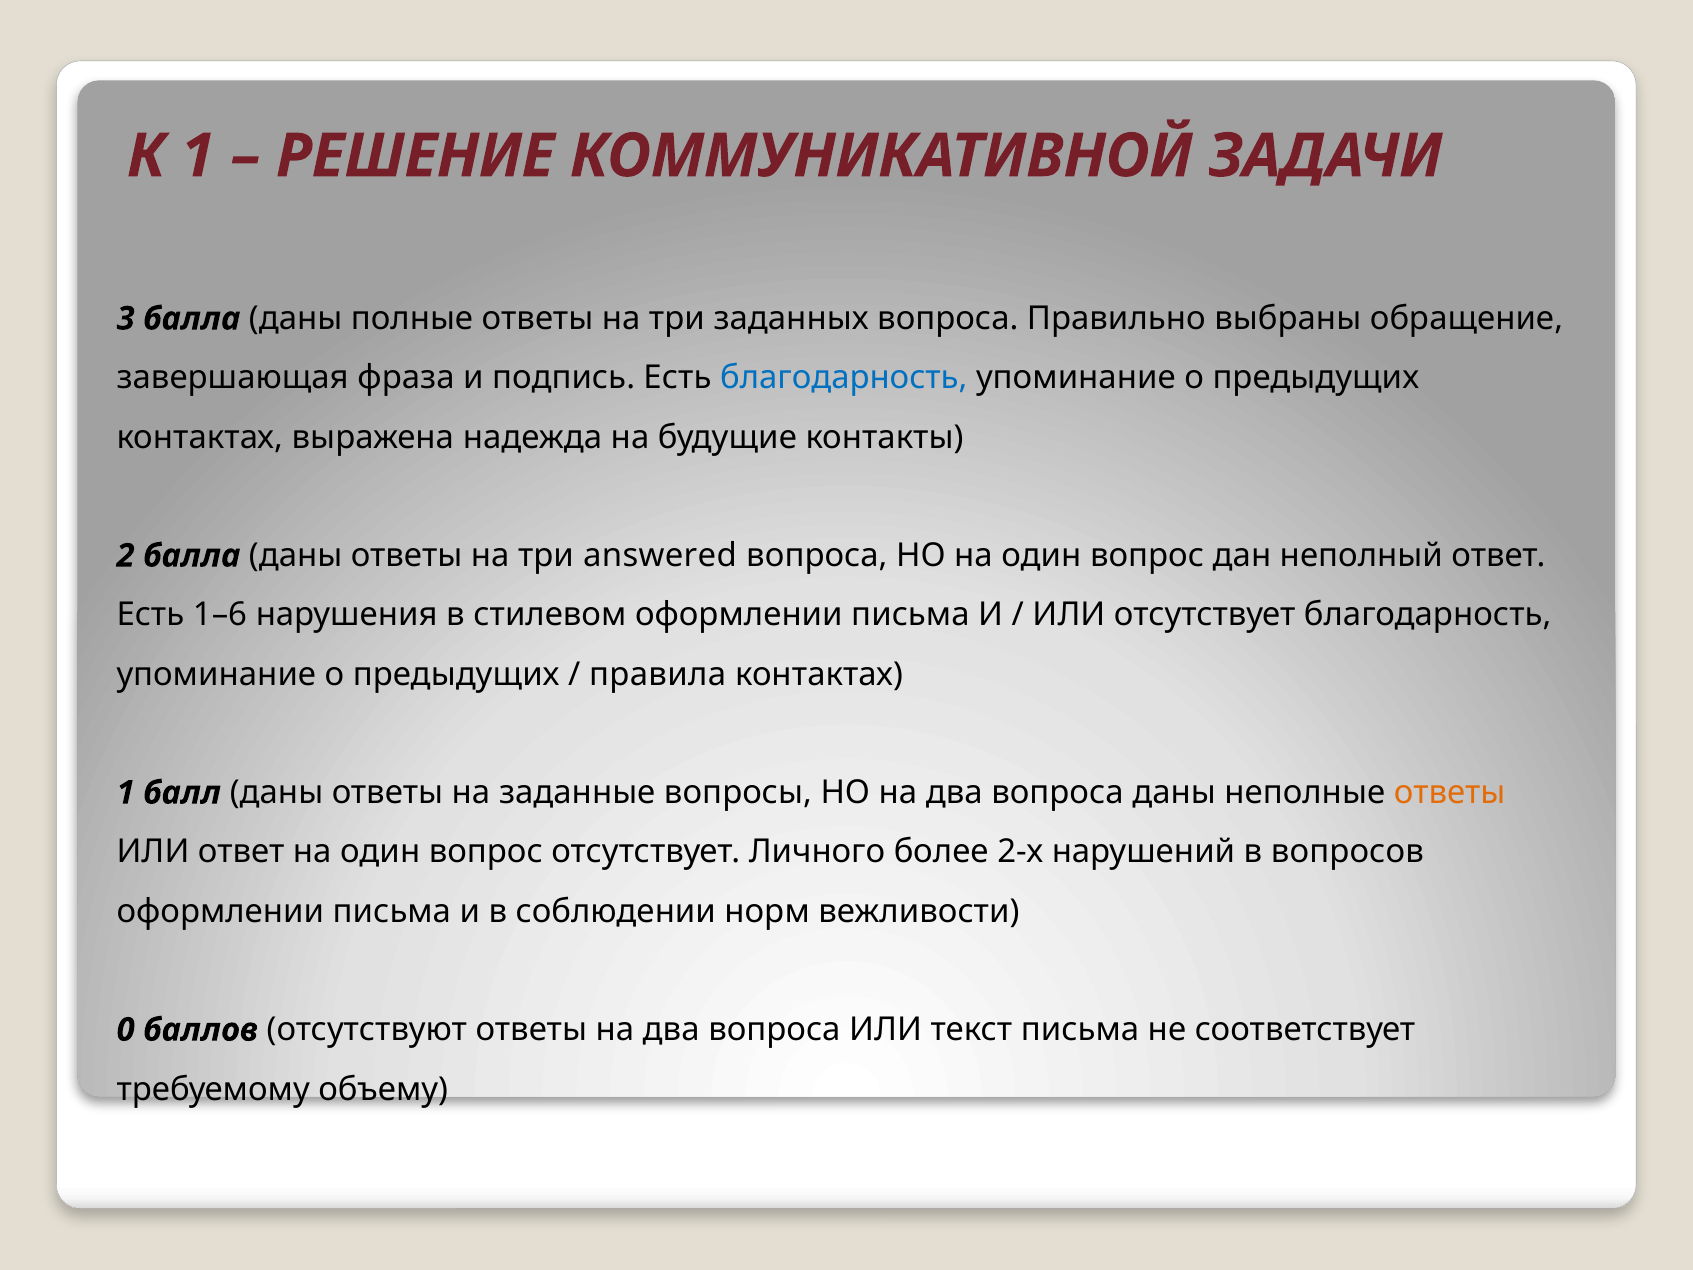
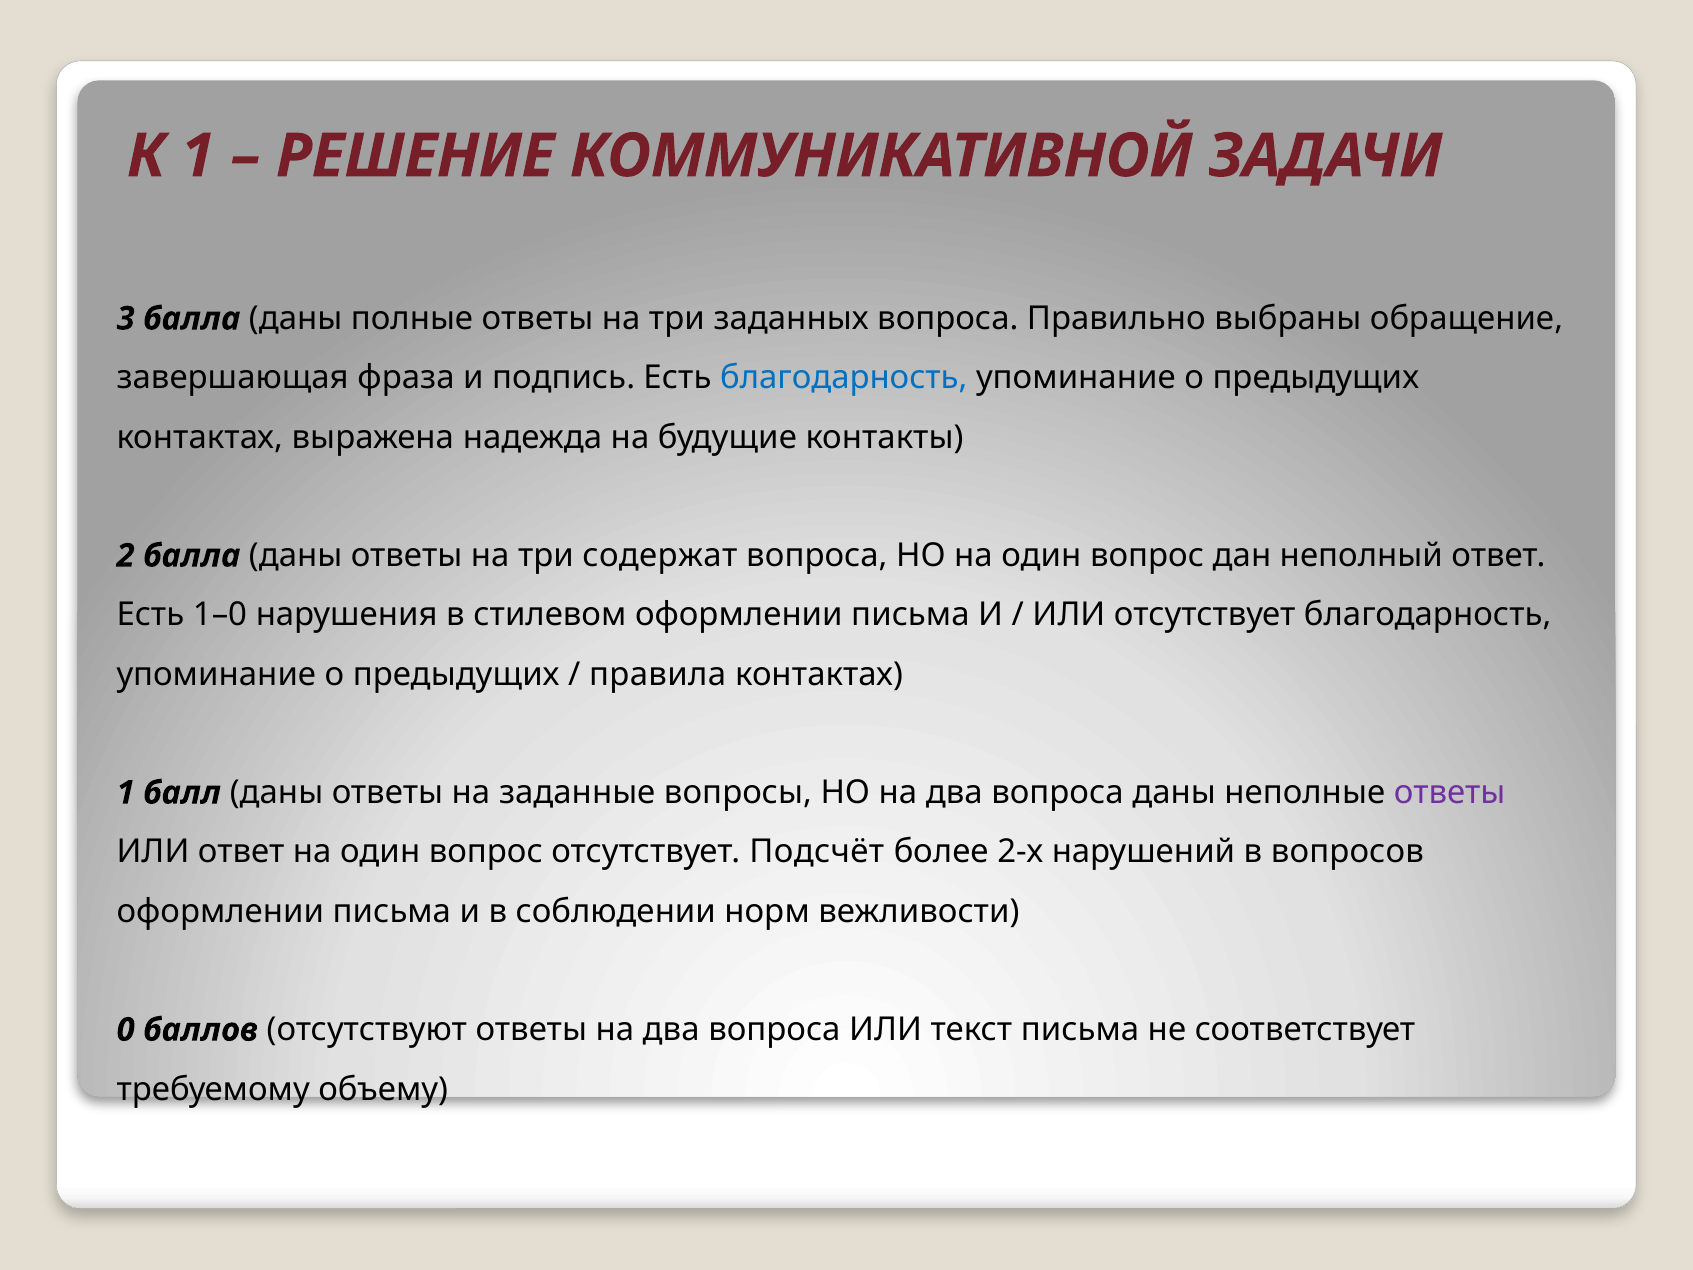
answered: answered -> содержат
1–6: 1–6 -> 1–0
ответы at (1450, 793) colour: orange -> purple
Личного: Личного -> Подсчёт
